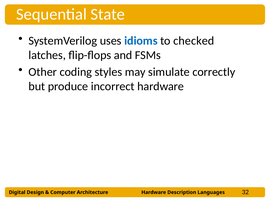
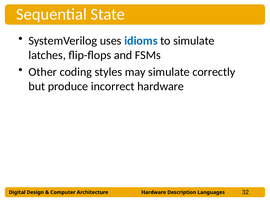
to checked: checked -> simulate
